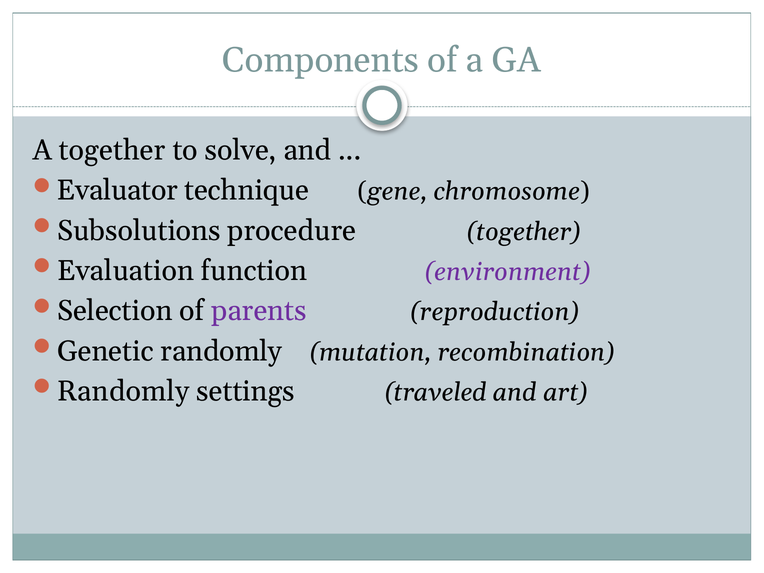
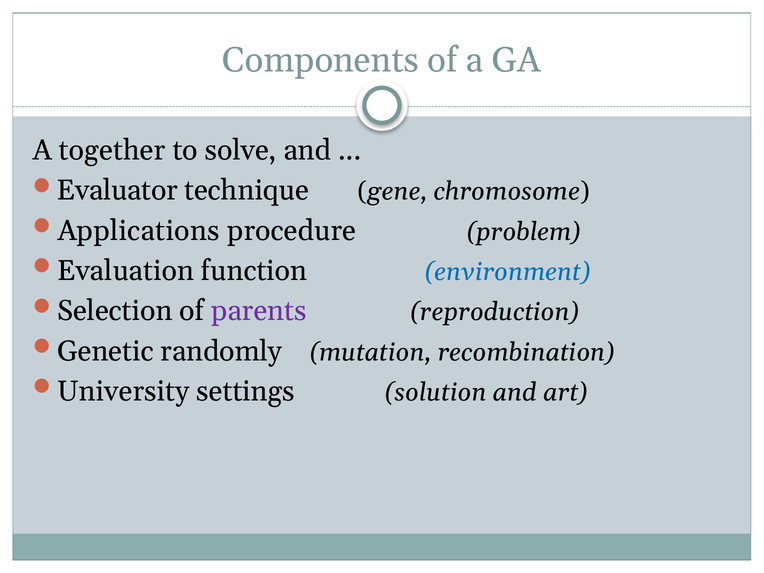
Subsolutions: Subsolutions -> Applications
procedure together: together -> problem
environment colour: purple -> blue
Randomly at (123, 391): Randomly -> University
traveled: traveled -> solution
